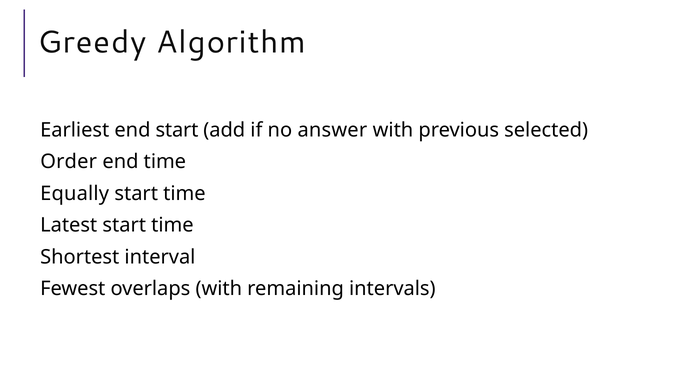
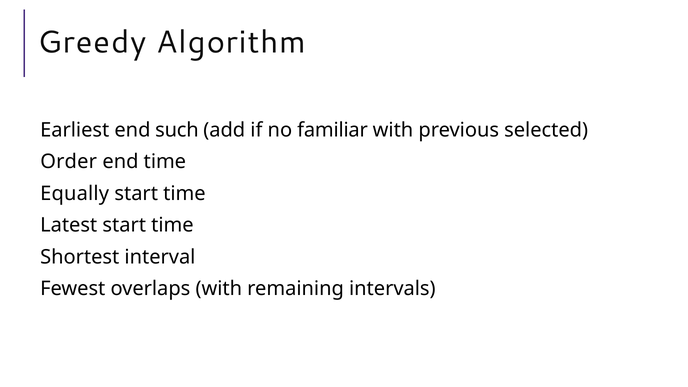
end start: start -> such
answer: answer -> familiar
